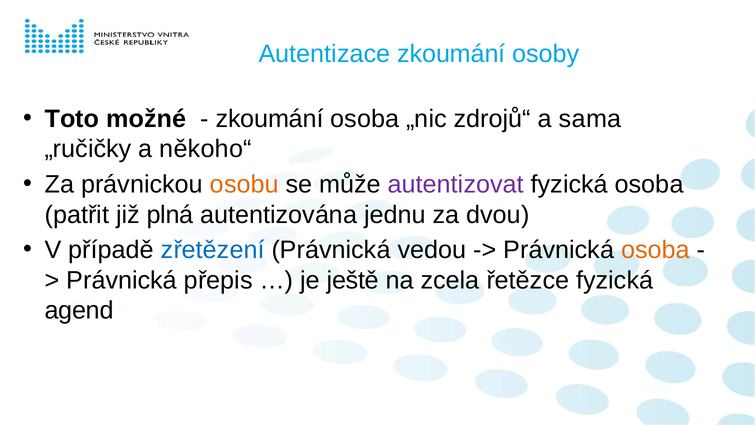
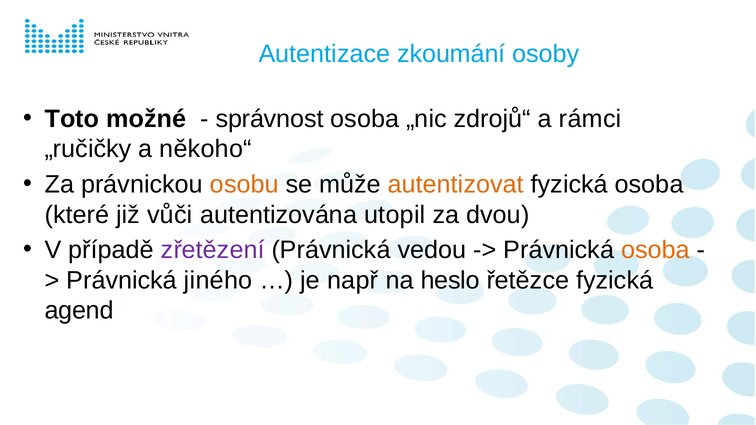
zkoumání at (270, 119): zkoumání -> správnost
sama: sama -> rámci
autentizovat colour: purple -> orange
patřit: patřit -> které
plná: plná -> vůči
jednu: jednu -> utopil
zřetězení colour: blue -> purple
přepis: přepis -> jiného
ještě: ještě -> např
zcela: zcela -> heslo
